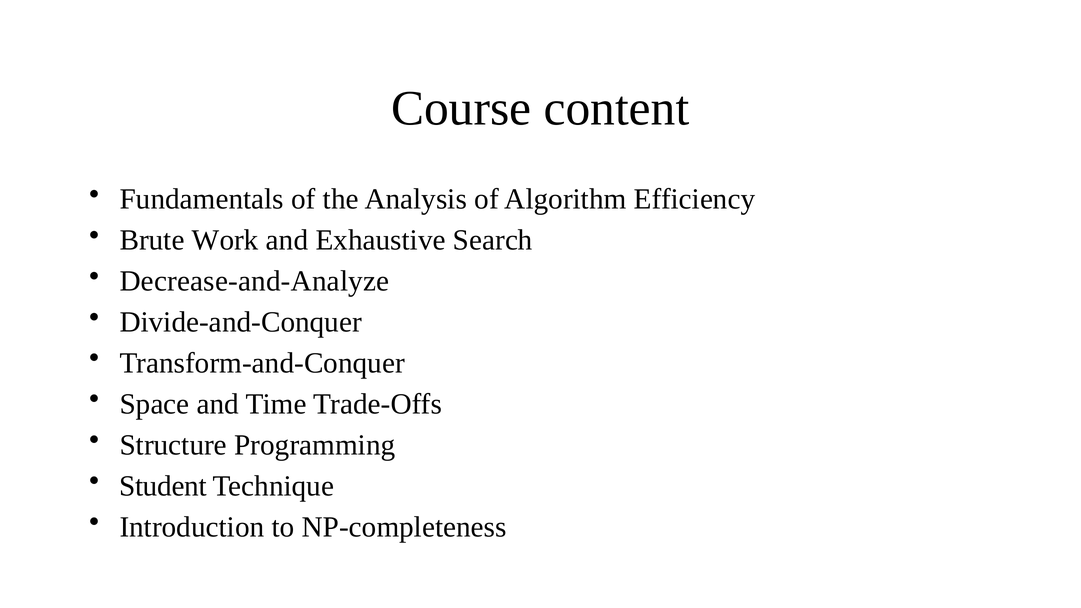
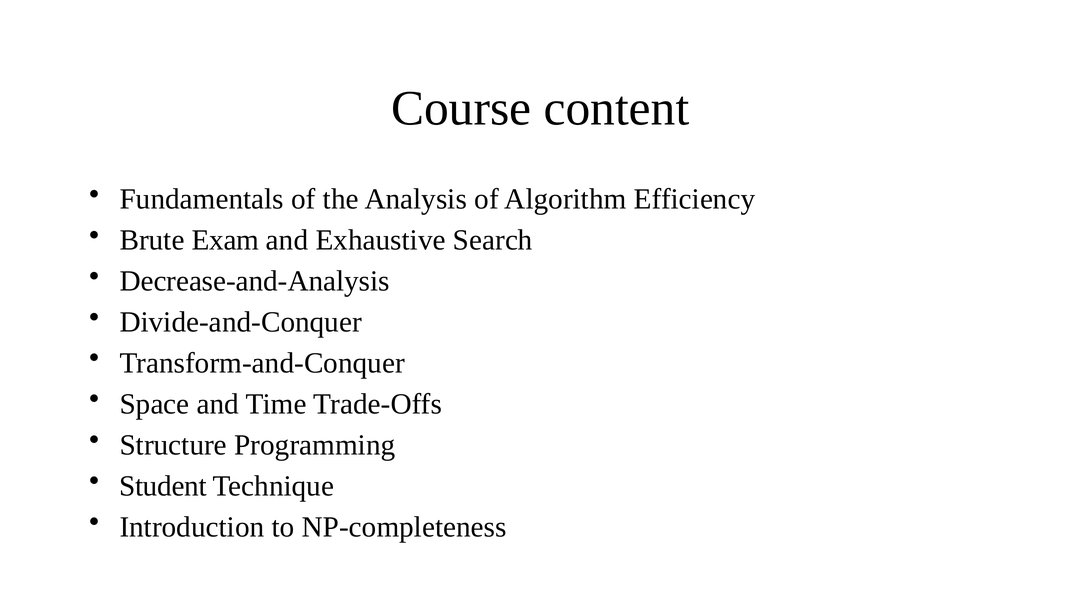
Work: Work -> Exam
Decrease-and-Analyze: Decrease-and-Analyze -> Decrease-and-Analysis
